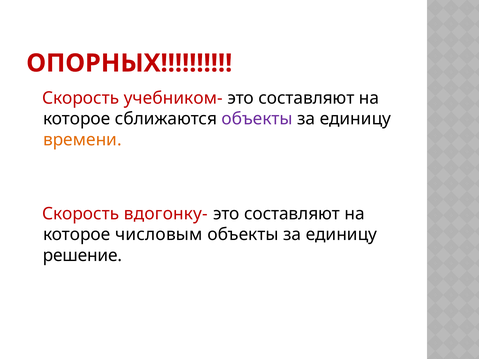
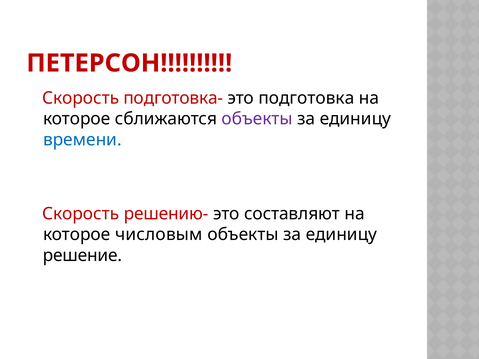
ОПОРНЫХ: ОПОРНЫХ -> ПЕТЕРСОН
учебником-: учебником- -> подготовка-
составляют at (306, 98): составляют -> подготовка
времени colour: orange -> blue
вдогонку-: вдогонку- -> решению-
